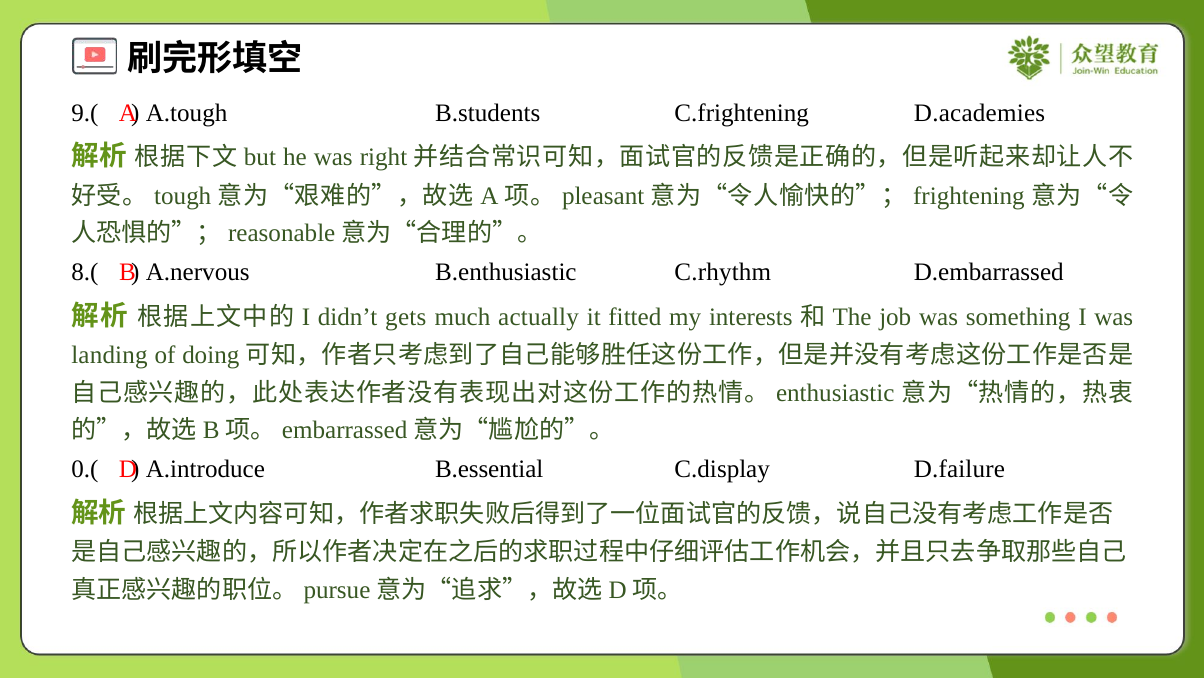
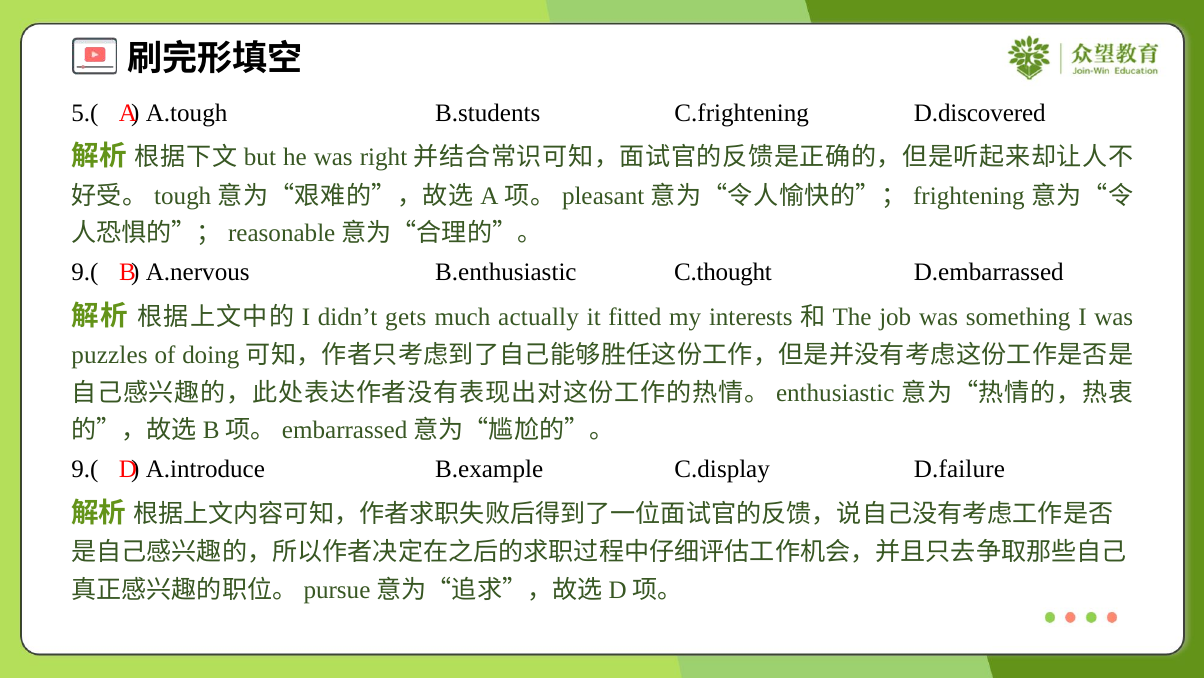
9.(: 9.( -> 5.(
D.academies: D.academies -> D.discovered
8.( at (85, 272): 8.( -> 9.(
C.rhythm: C.rhythm -> C.thought
landing: landing -> puzzles
0.( at (85, 468): 0.( -> 9.(
B.essential: B.essential -> B.example
